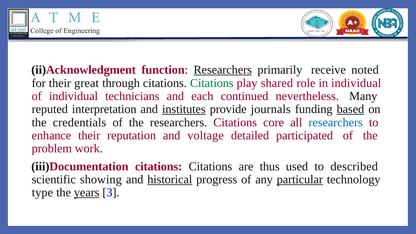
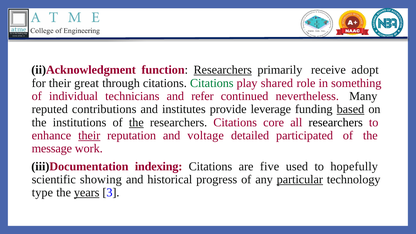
noted: noted -> adopt
in individual: individual -> something
each: each -> refer
interpretation: interpretation -> contributions
institutes underline: present -> none
journals: journals -> leverage
credentials: credentials -> institutions
the at (136, 122) underline: none -> present
researchers at (336, 122) colour: blue -> black
their at (89, 135) underline: none -> present
problem: problem -> message
citations at (159, 166): citations -> indexing
thus: thus -> five
described: described -> hopefully
historical underline: present -> none
